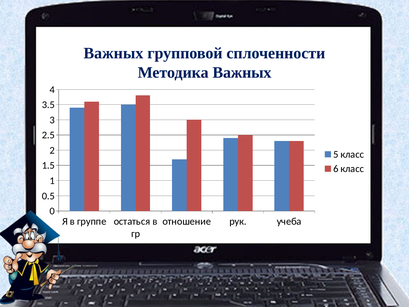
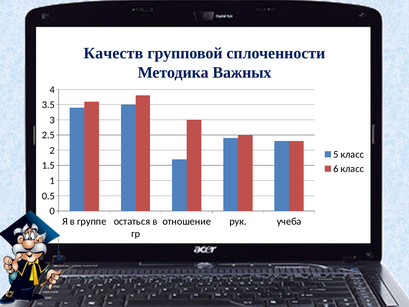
Важных at (113, 53): Важных -> Качеств
